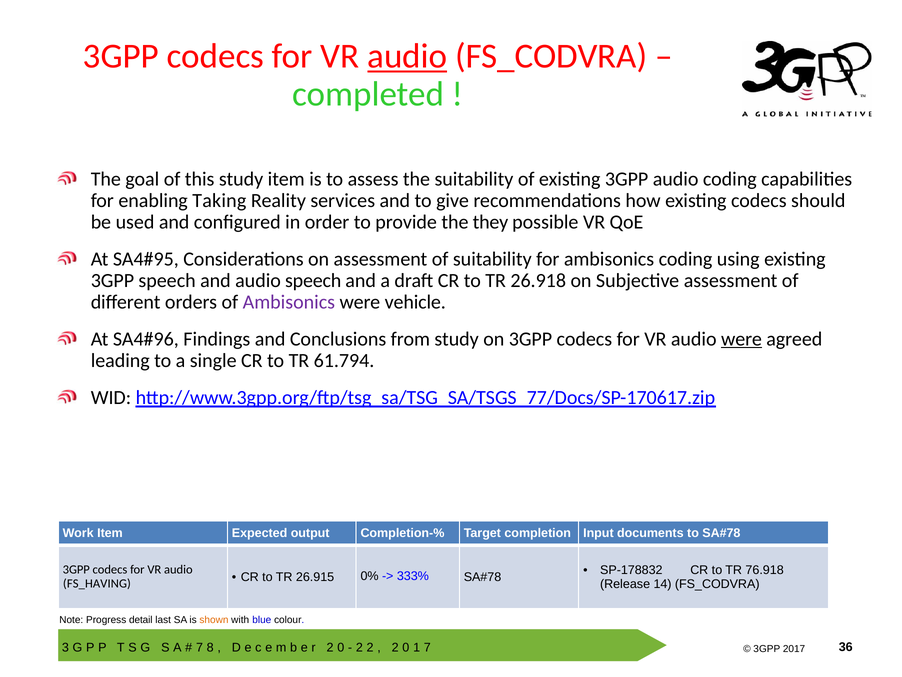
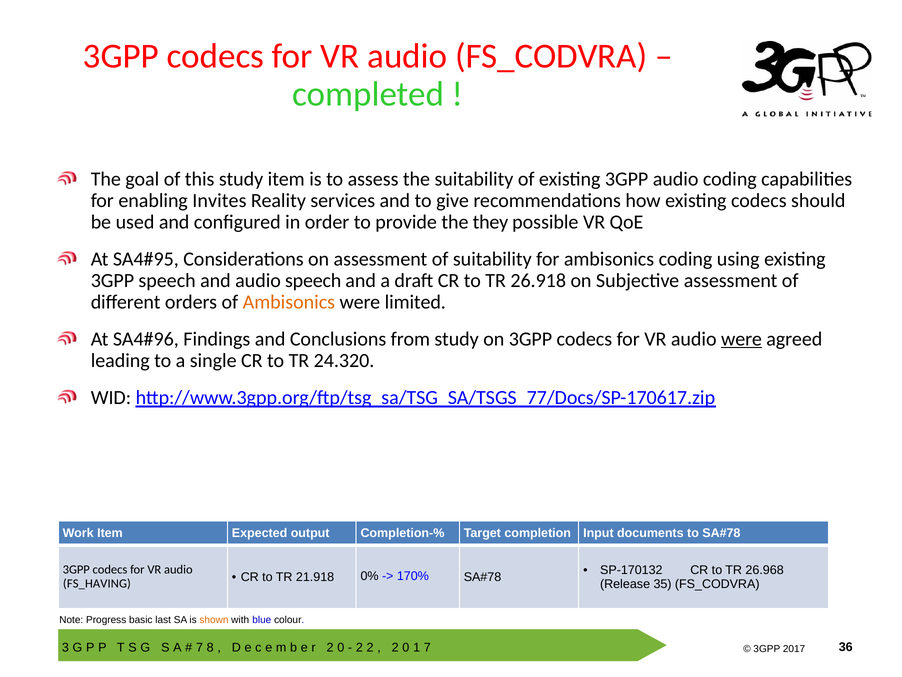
audio at (407, 56) underline: present -> none
Taking: Taking -> Invites
Ambisonics at (289, 302) colour: purple -> orange
vehicle: vehicle -> limited
61.794: 61.794 -> 24.320
SP-178832: SP-178832 -> SP-170132
76.918: 76.918 -> 26.968
26.915: 26.915 -> 21.918
333%: 333% -> 170%
14: 14 -> 35
detail: detail -> basic
